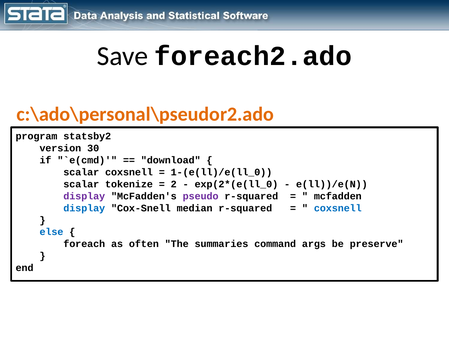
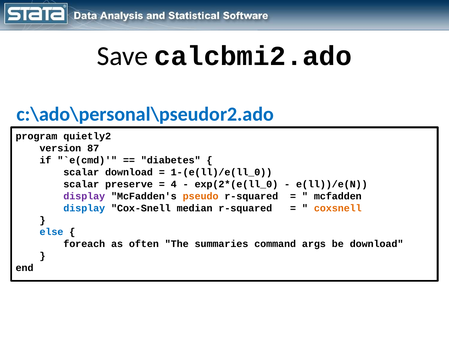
foreach2.ado: foreach2.ado -> calcbmi2.ado
c:\ado\personal\pseudor2.ado colour: orange -> blue
statsby2: statsby2 -> quietly2
30: 30 -> 87
download: download -> diabetes
scalar coxsnell: coxsnell -> download
tokenize: tokenize -> preserve
2: 2 -> 4
pseudo colour: purple -> orange
coxsnell at (338, 208) colour: blue -> orange
be preserve: preserve -> download
